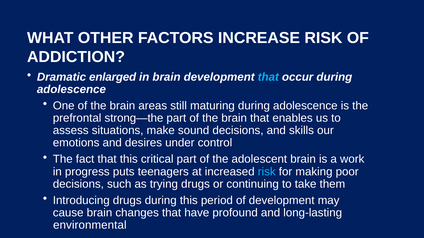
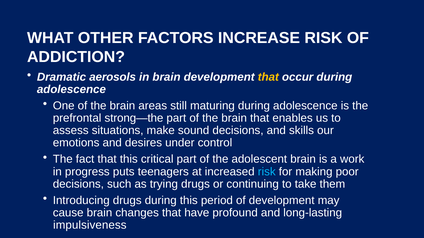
enlarged: enlarged -> aerosols
that at (268, 77) colour: light blue -> yellow
environmental: environmental -> impulsiveness
